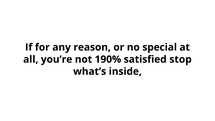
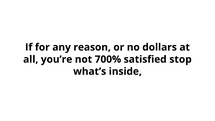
special: special -> dollars
190%: 190% -> 700%
